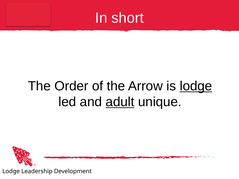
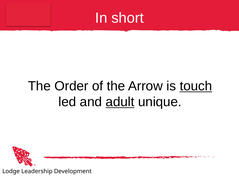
is lodge: lodge -> touch
